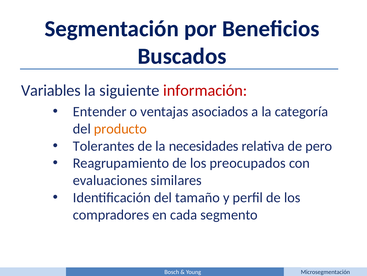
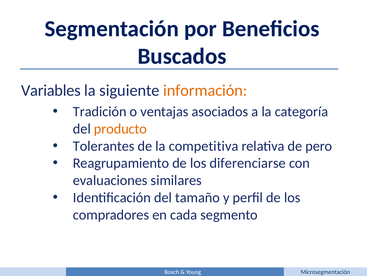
información colour: red -> orange
Entender: Entender -> Tradición
necesidades: necesidades -> competitiva
preocupados: preocupados -> diferenciarse
